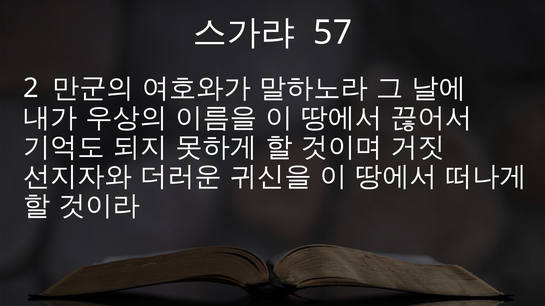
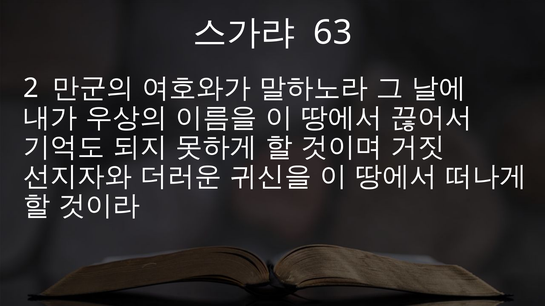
57: 57 -> 63
